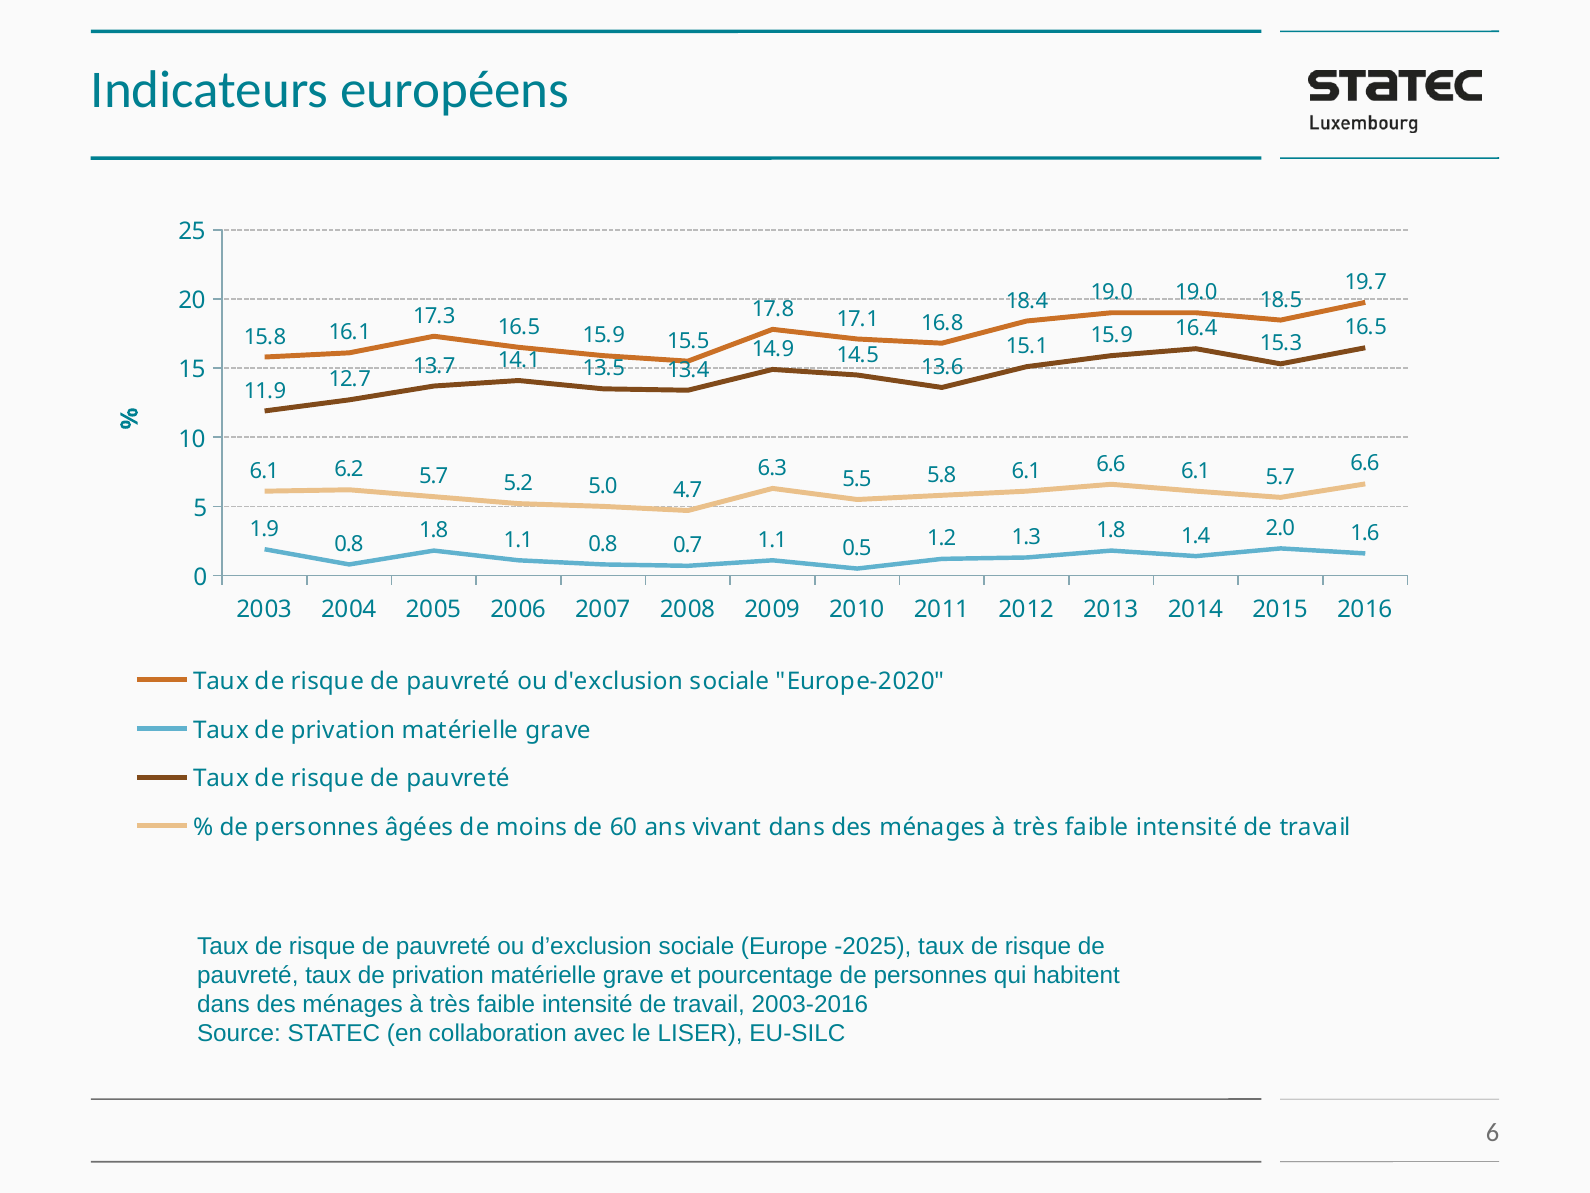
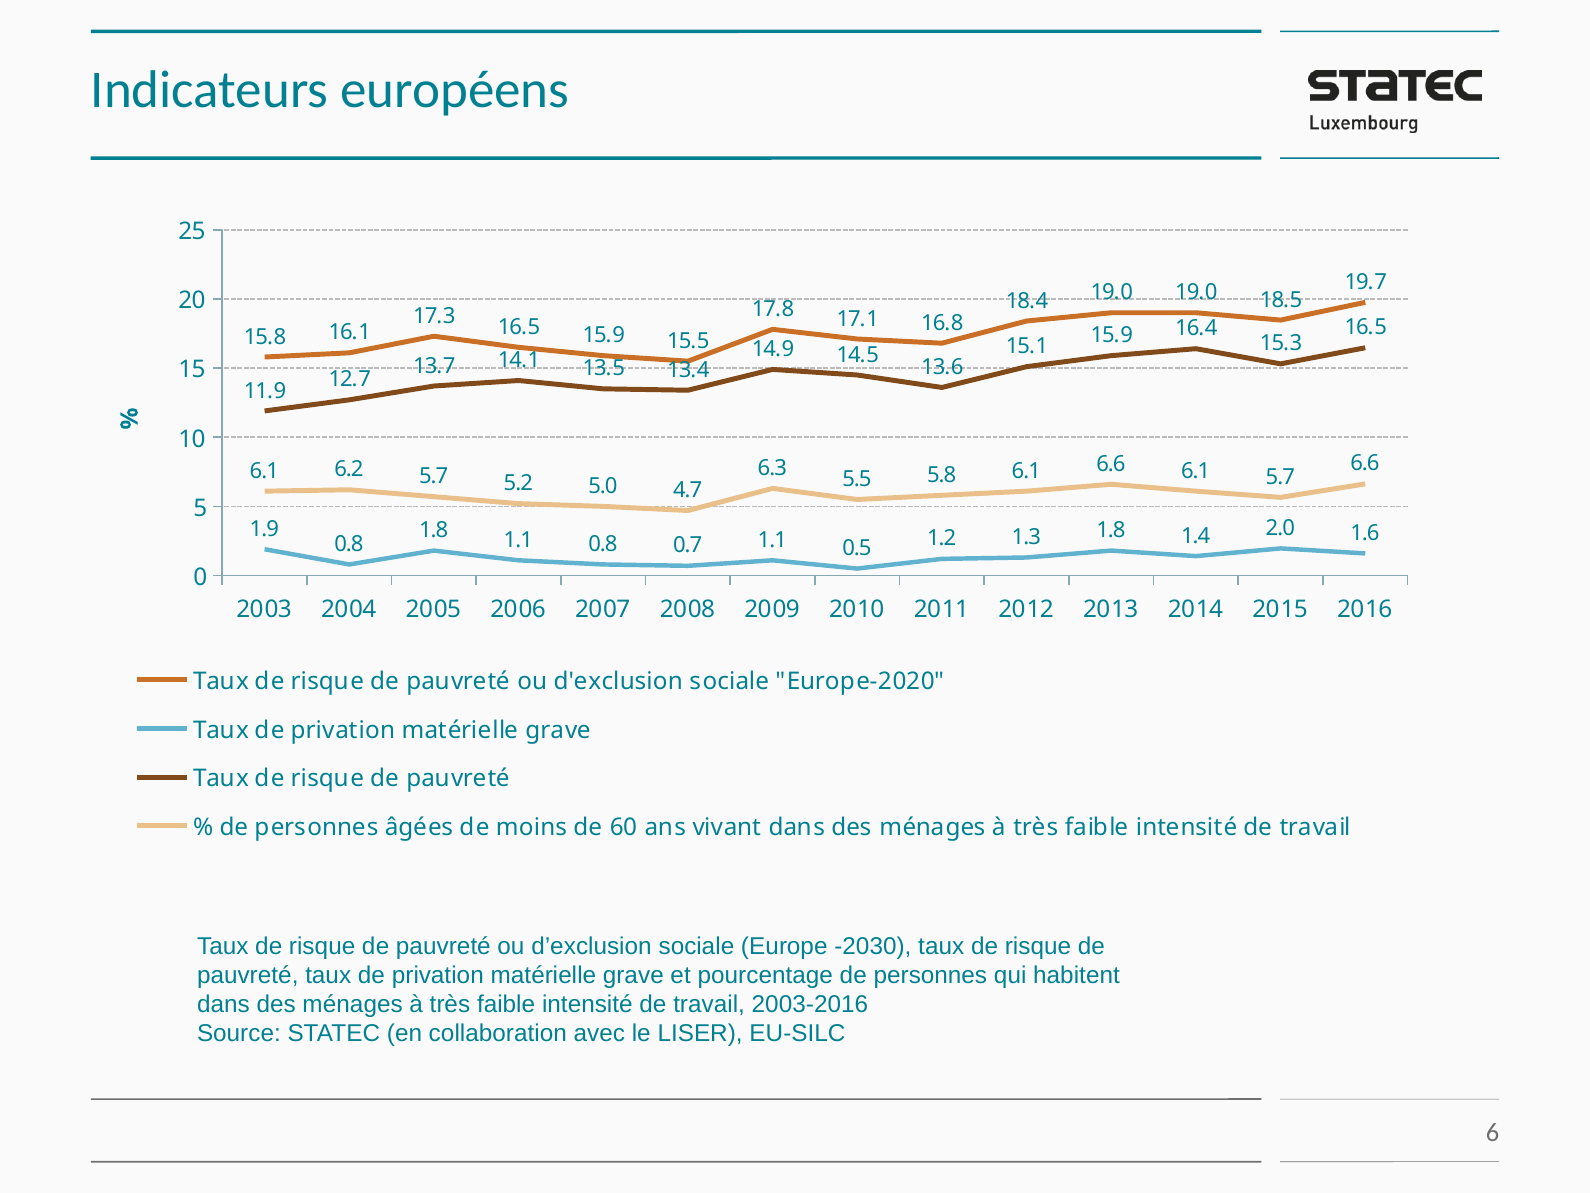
-2025: -2025 -> -2030
